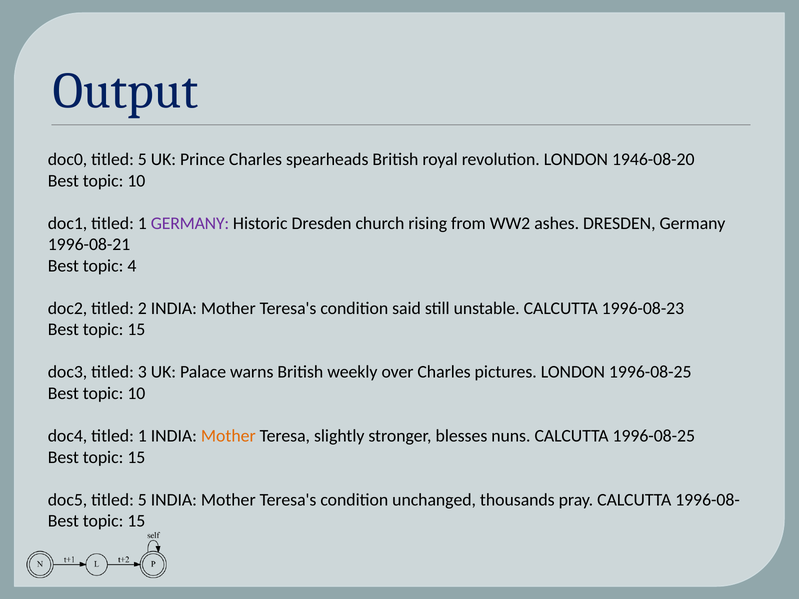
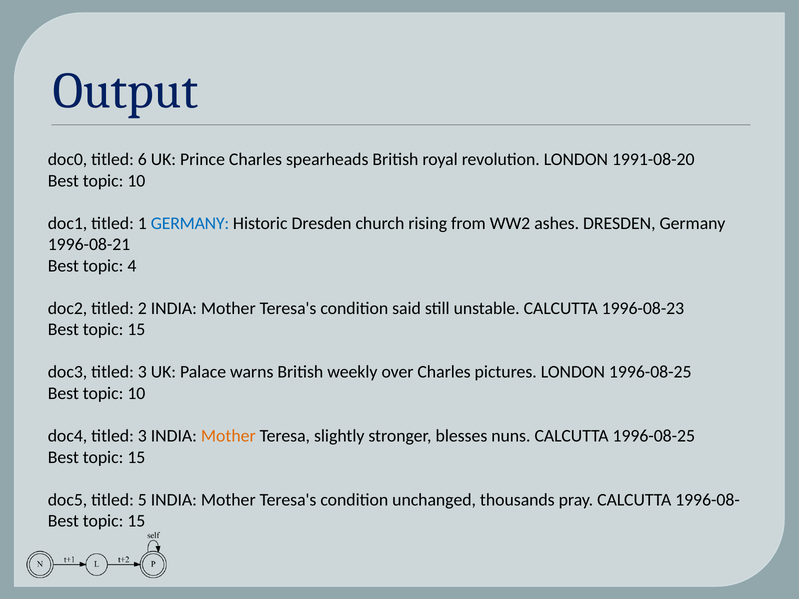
doc0 titled 5: 5 -> 6
1946-08-20: 1946-08-20 -> 1991-08-20
GERMANY at (190, 223) colour: purple -> blue
doc4 titled 1: 1 -> 3
